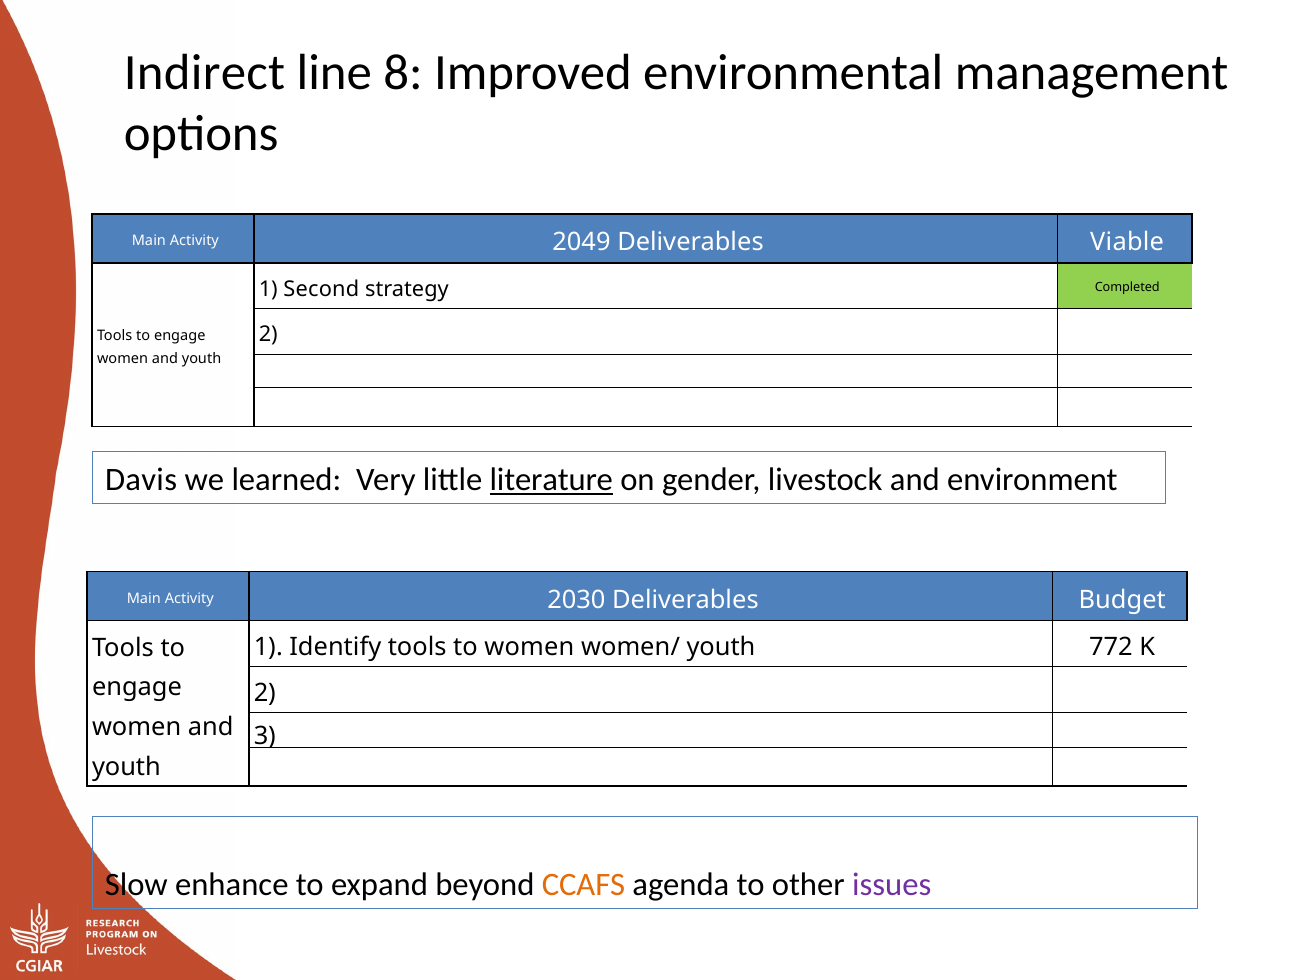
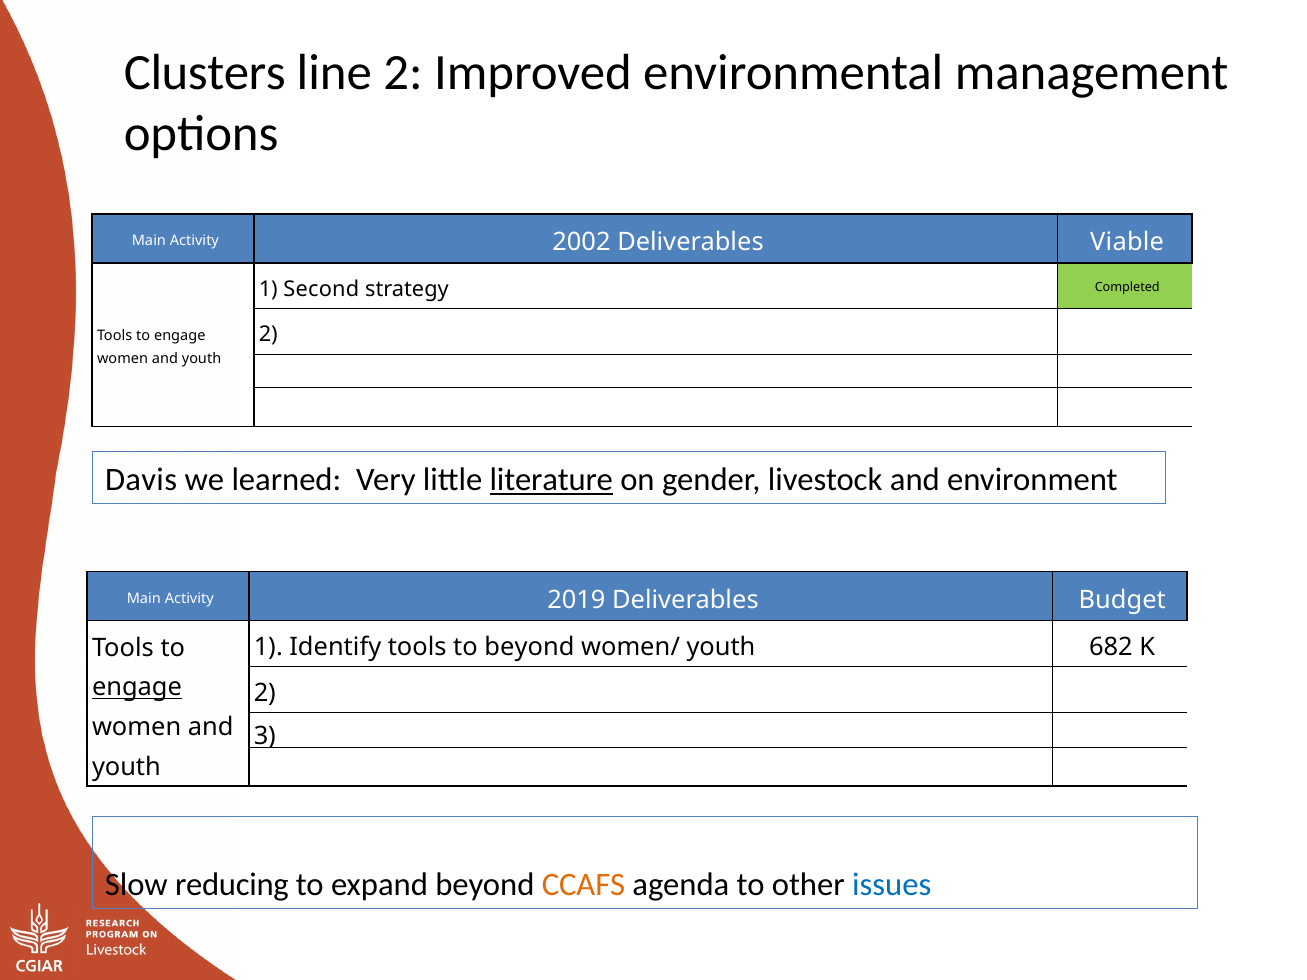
Indirect: Indirect -> Clusters
line 8: 8 -> 2
2049: 2049 -> 2002
2030: 2030 -> 2019
to women: women -> beyond
772: 772 -> 682
engage at (137, 688) underline: none -> present
enhance: enhance -> reducing
issues colour: purple -> blue
